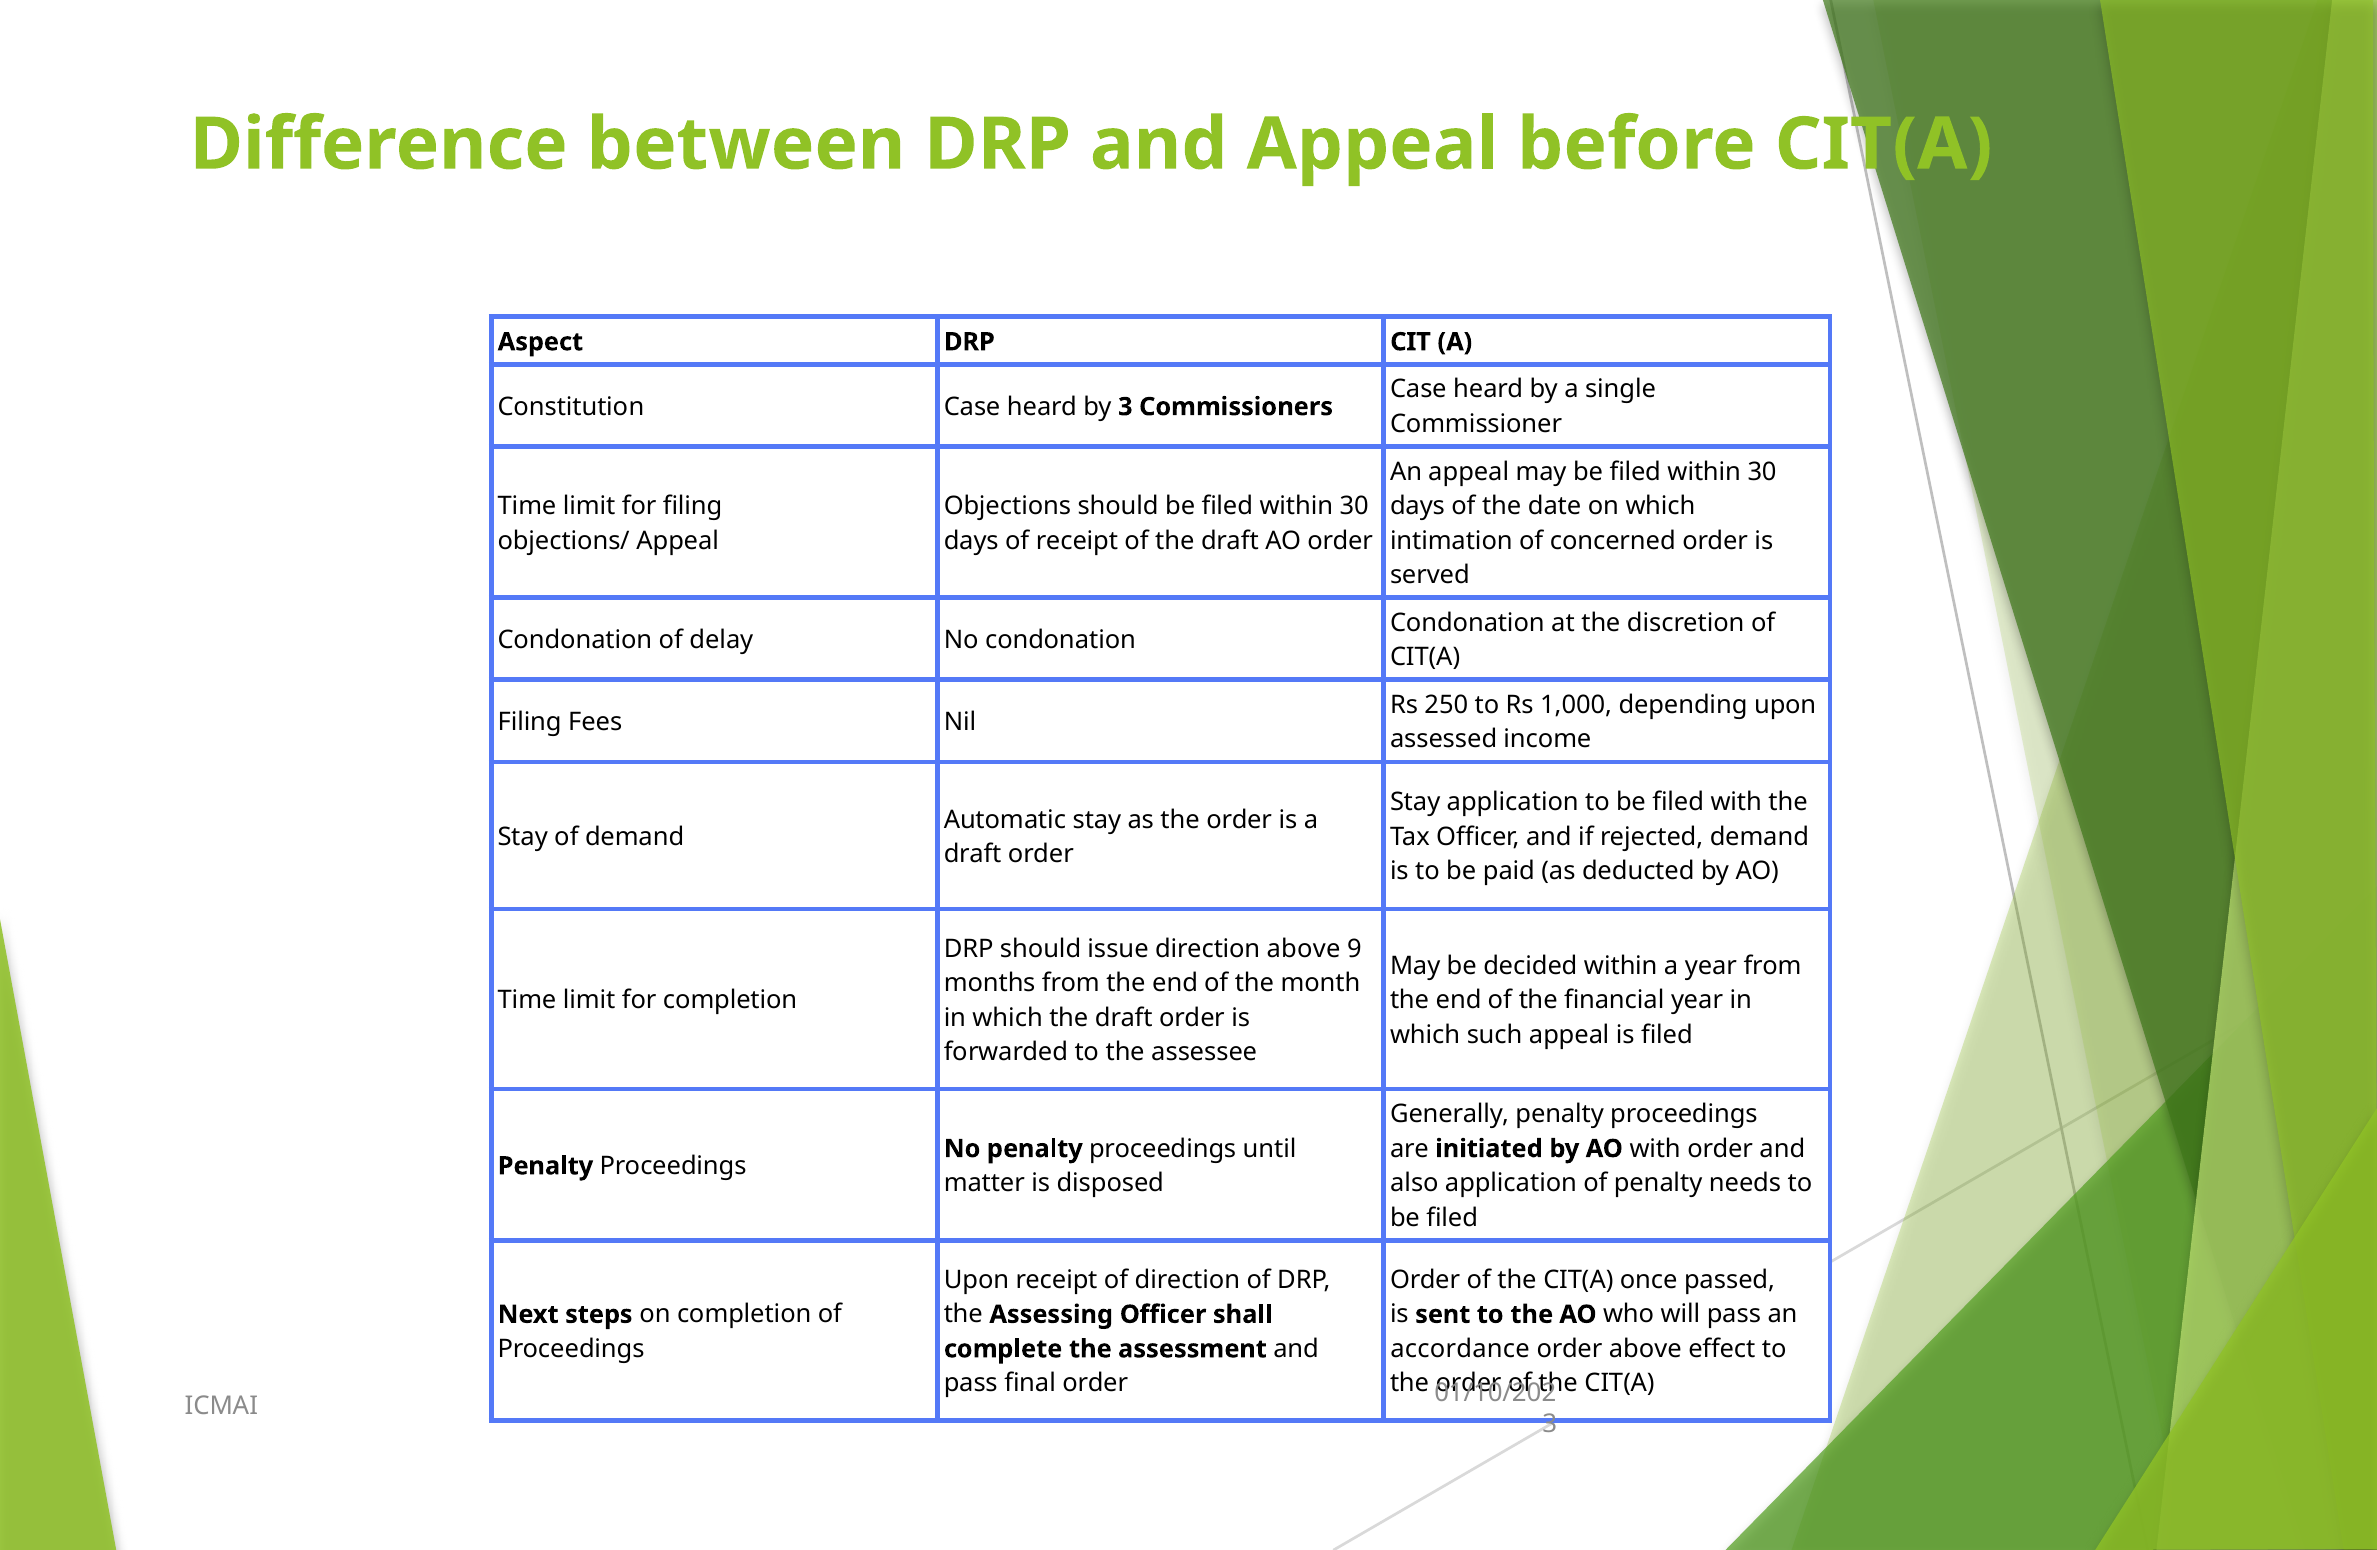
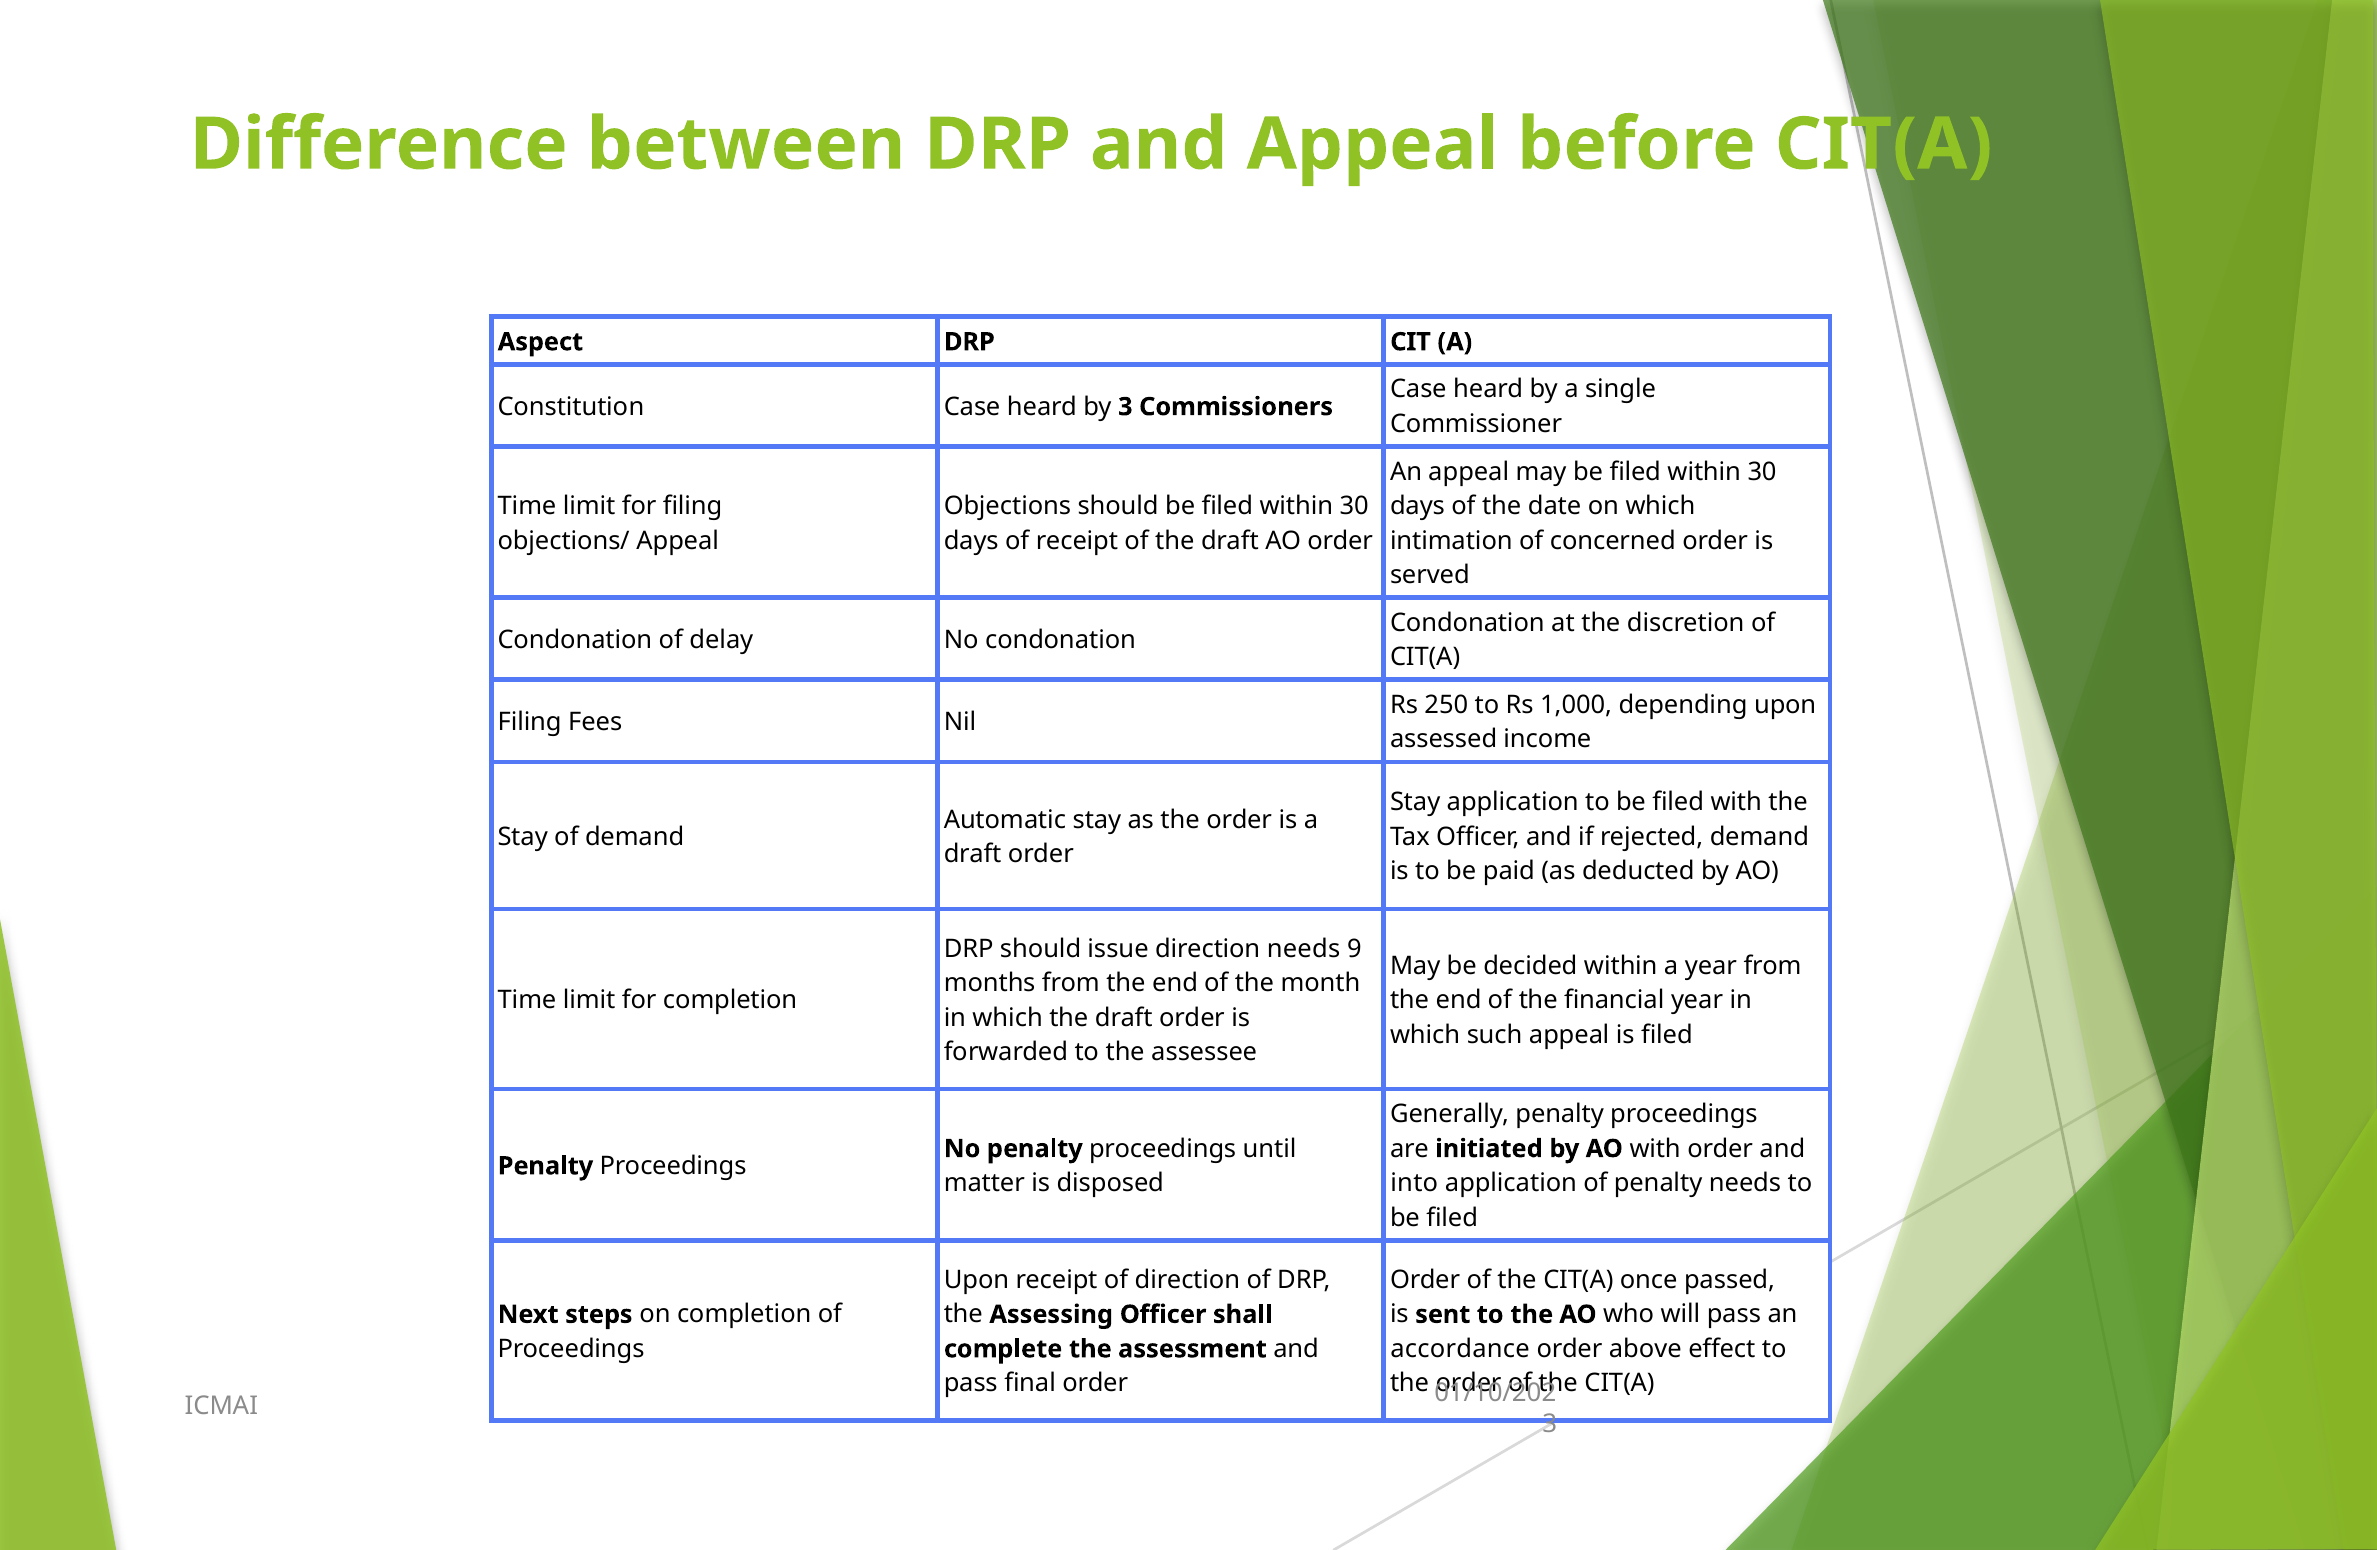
direction above: above -> needs
also: also -> into
